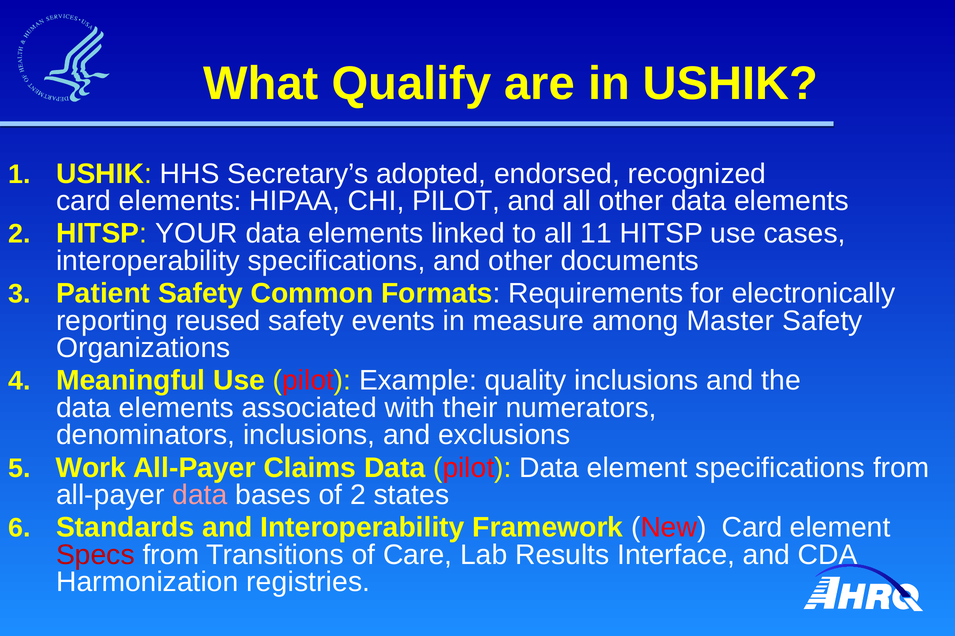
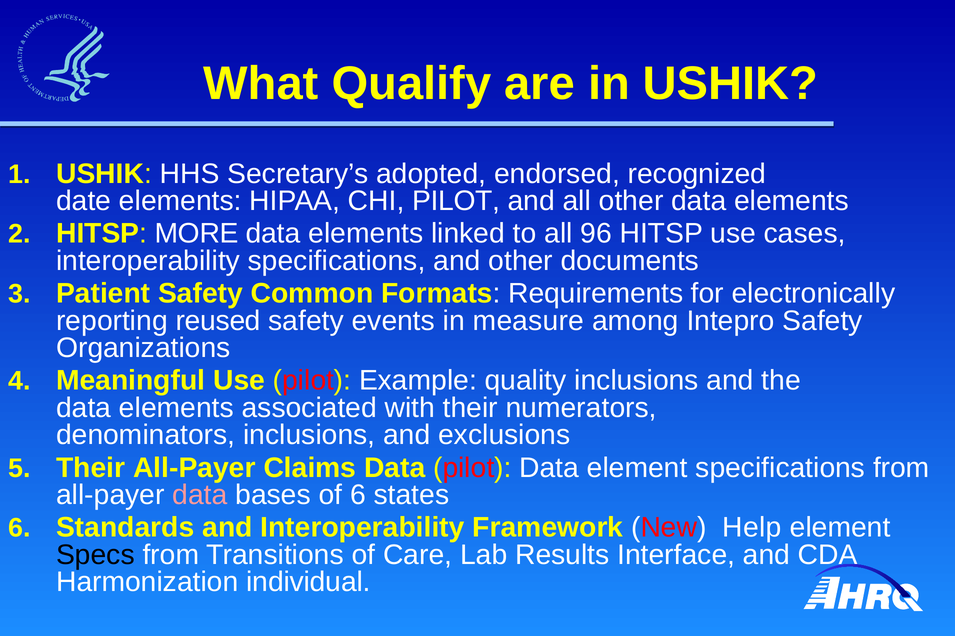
card at (84, 201): card -> date
YOUR: YOUR -> MORE
11: 11 -> 96
Master: Master -> Intepro
Work at (91, 468): Work -> Their
of 2: 2 -> 6
New Card: Card -> Help
Specs colour: red -> black
registries: registries -> individual
